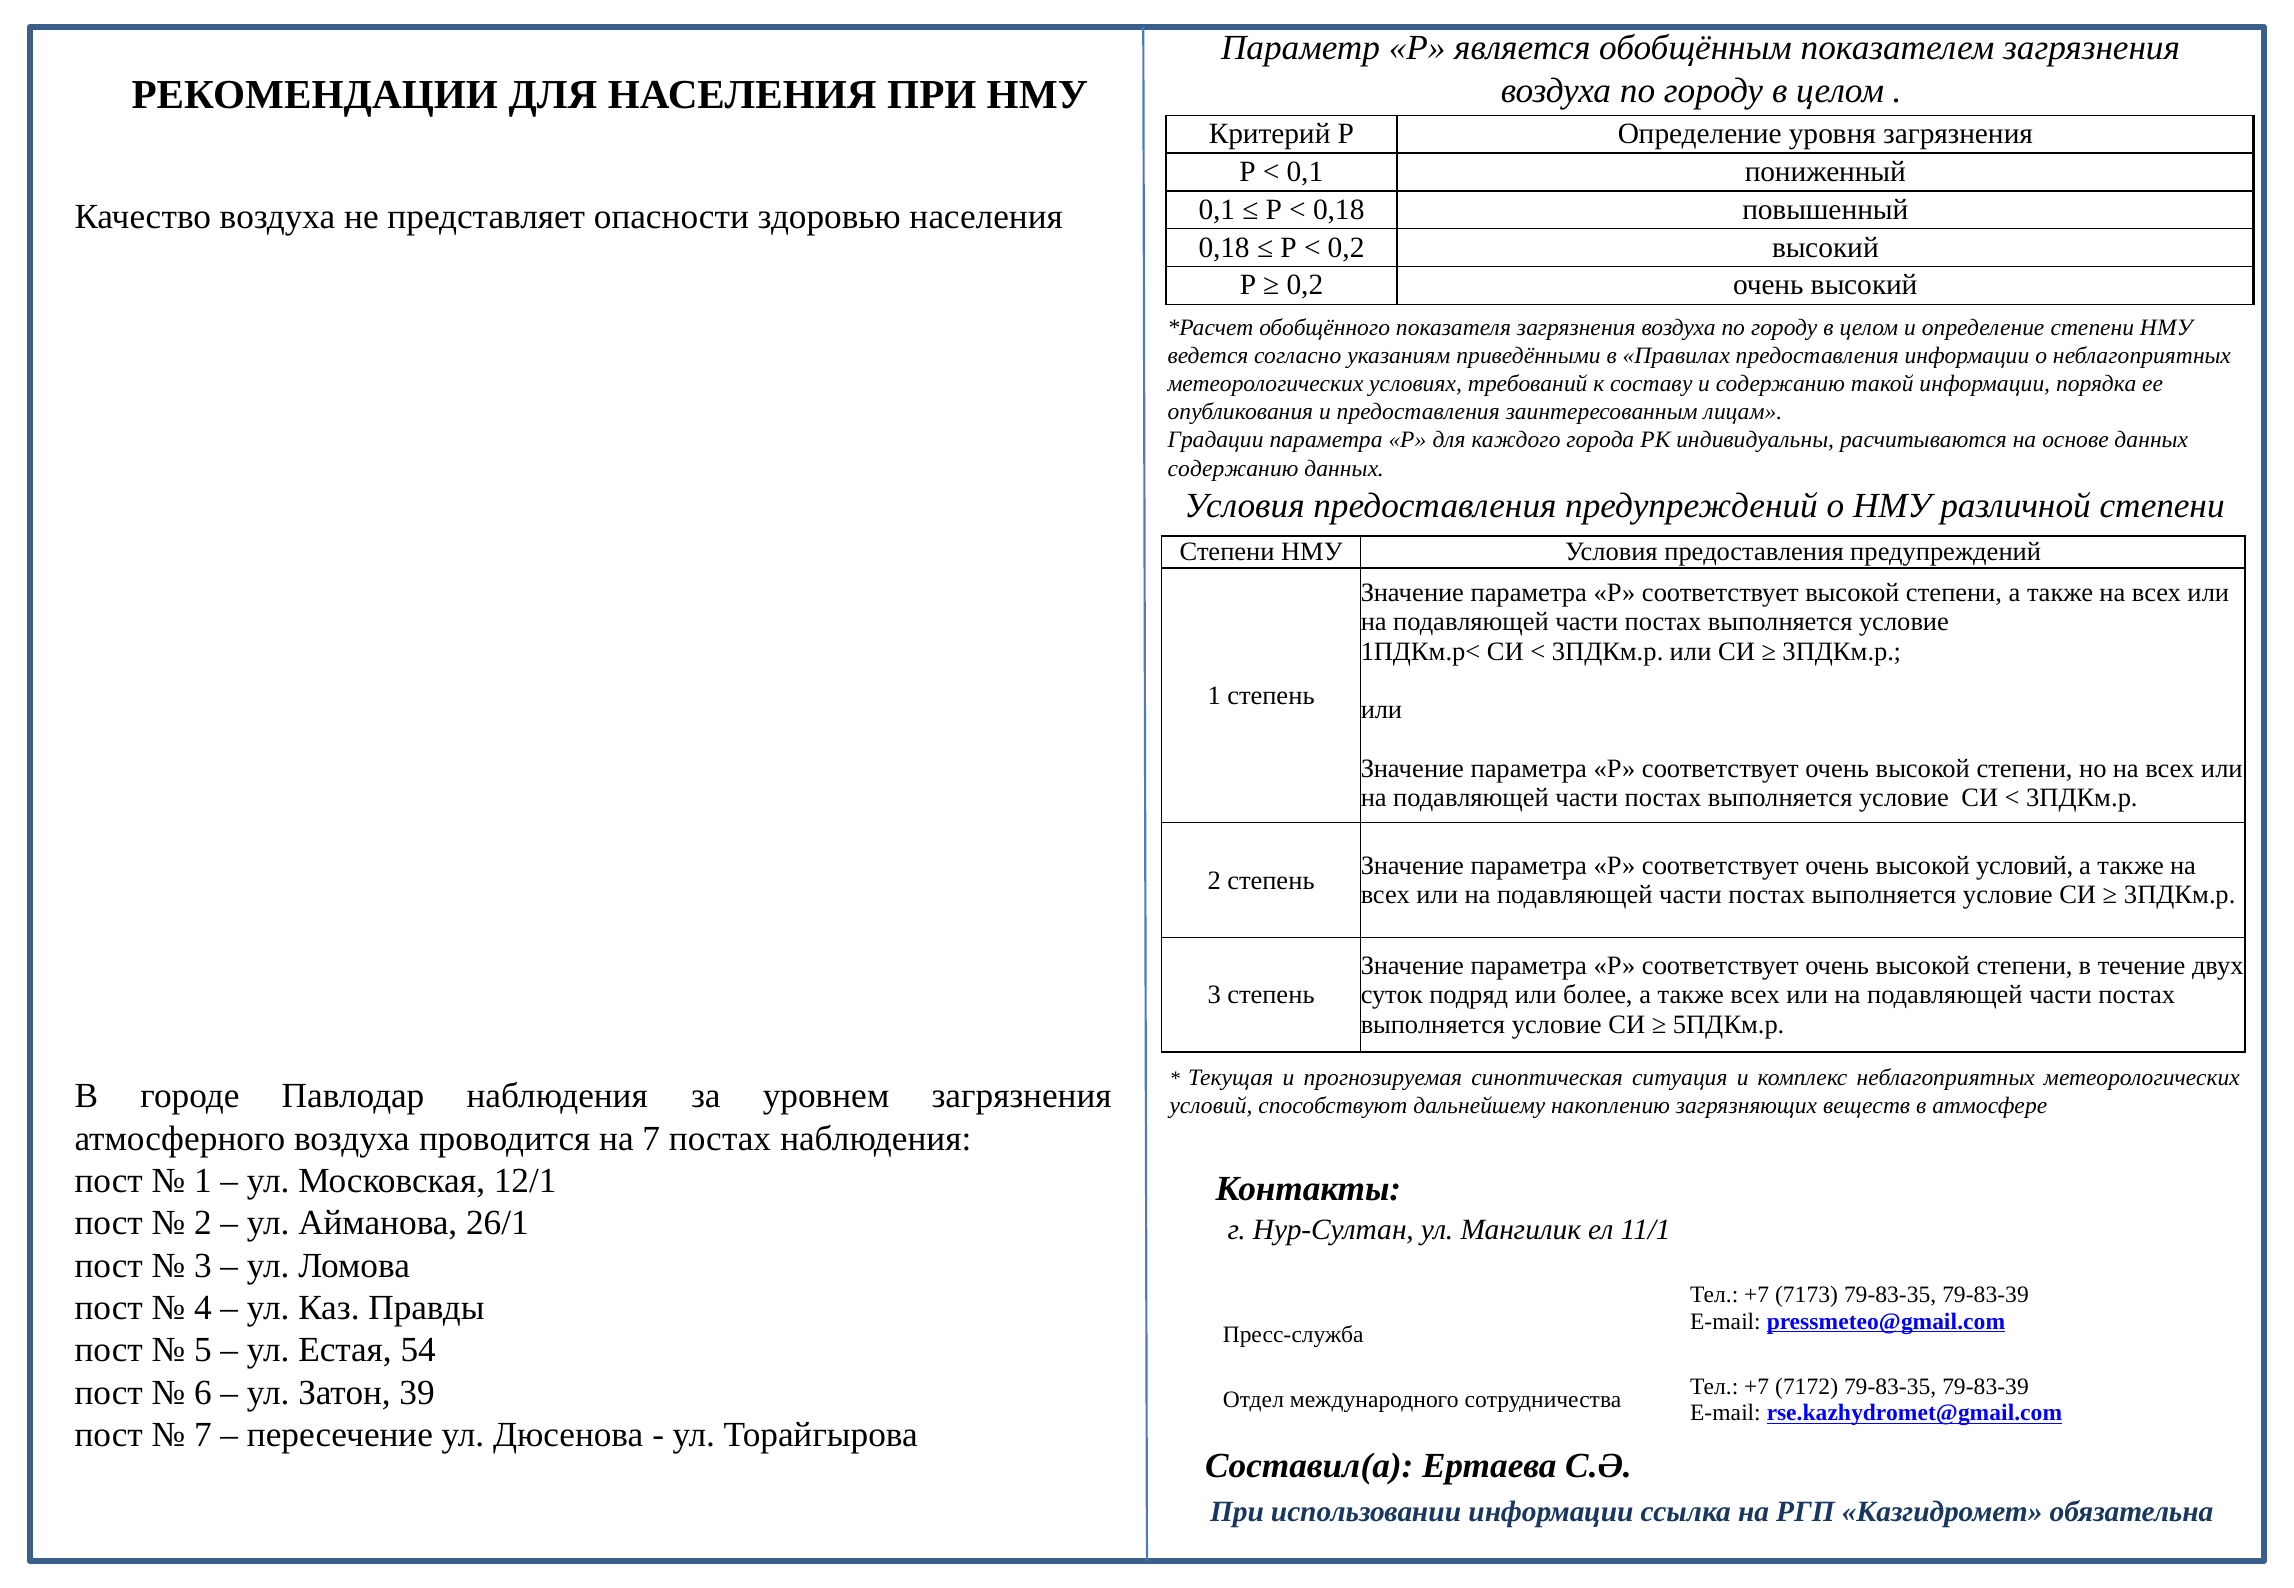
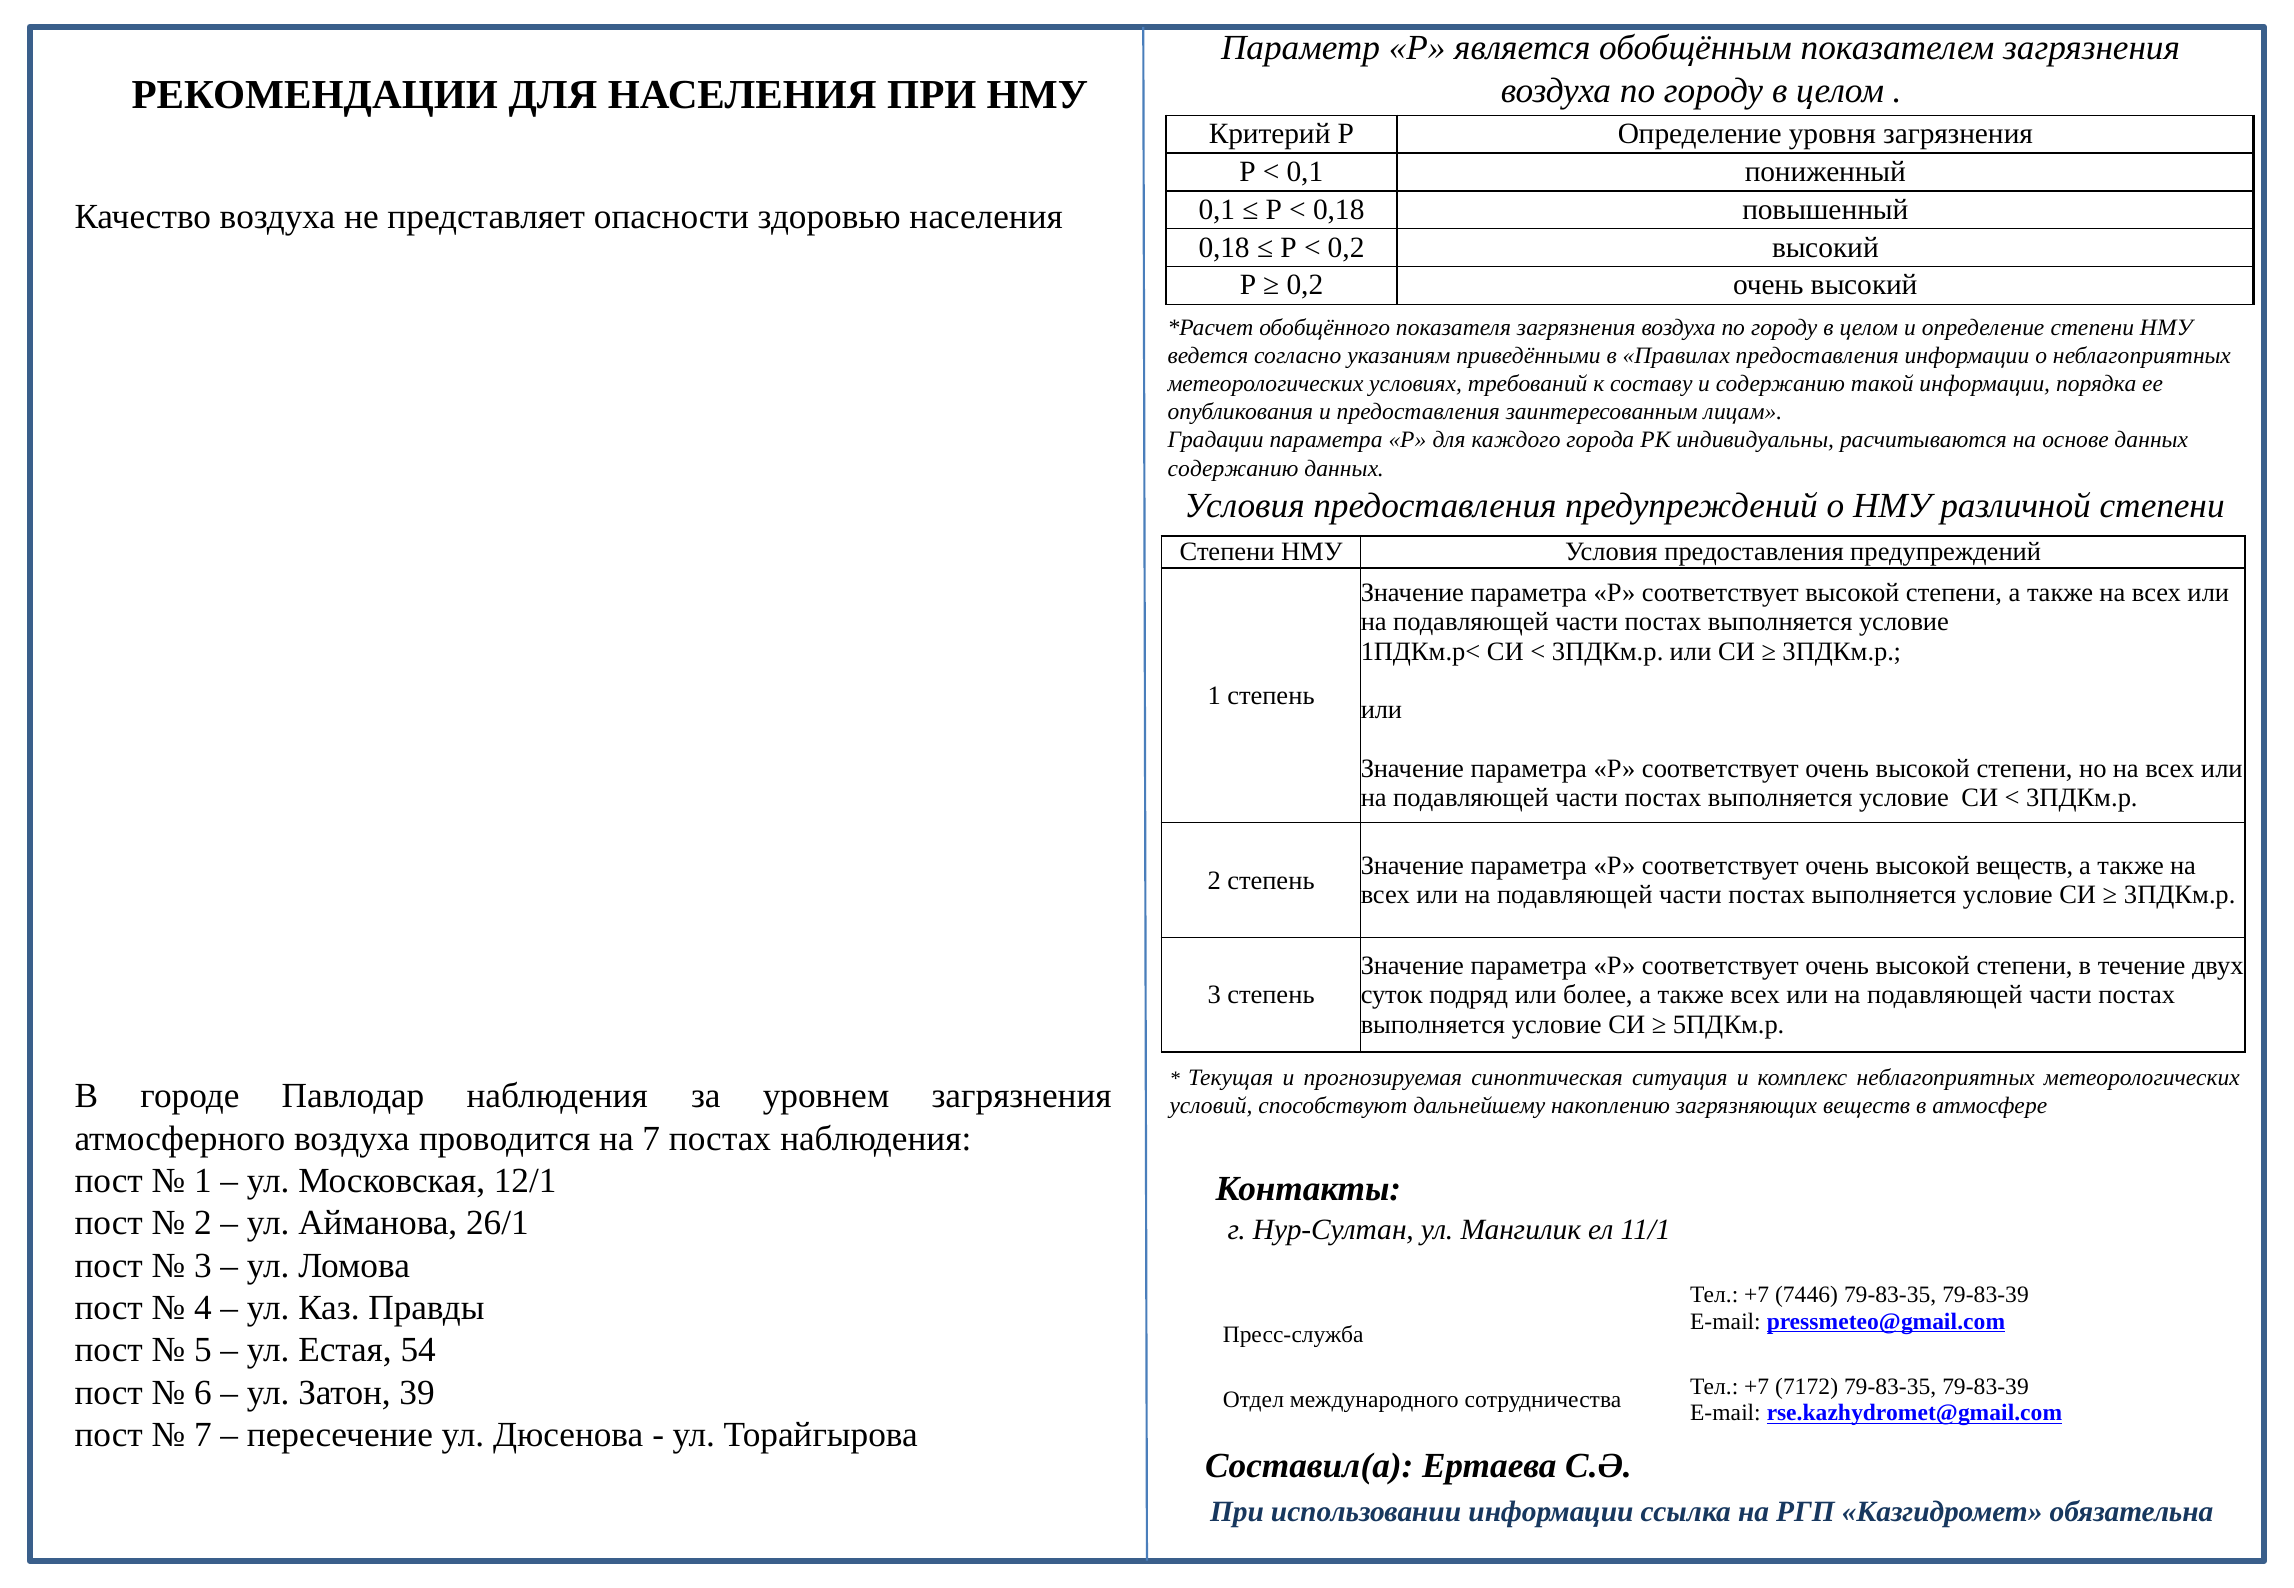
высокой условий: условий -> веществ
7173: 7173 -> 7446
